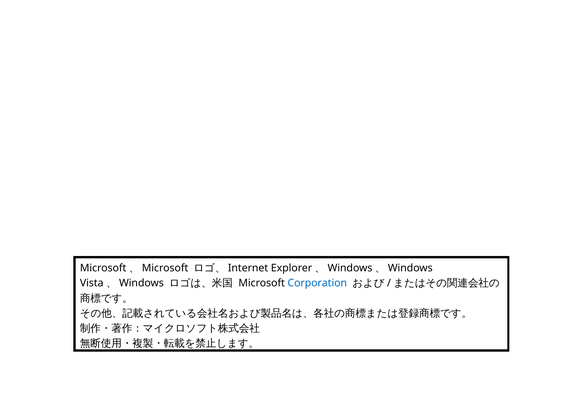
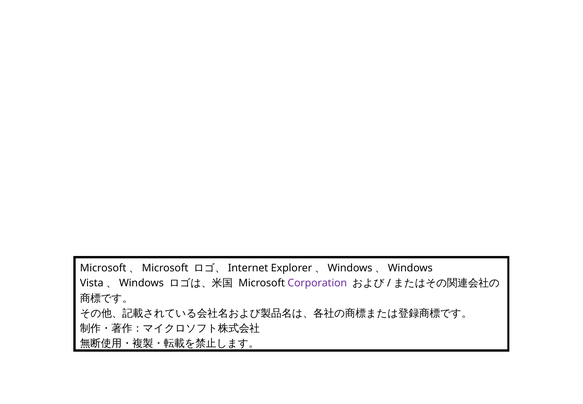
Corporation colour: blue -> purple
